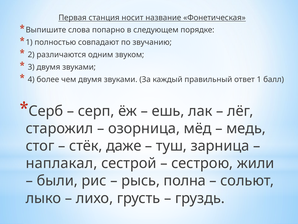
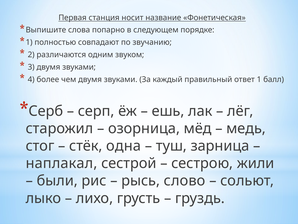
даже: даже -> одна
полна: полна -> слово
